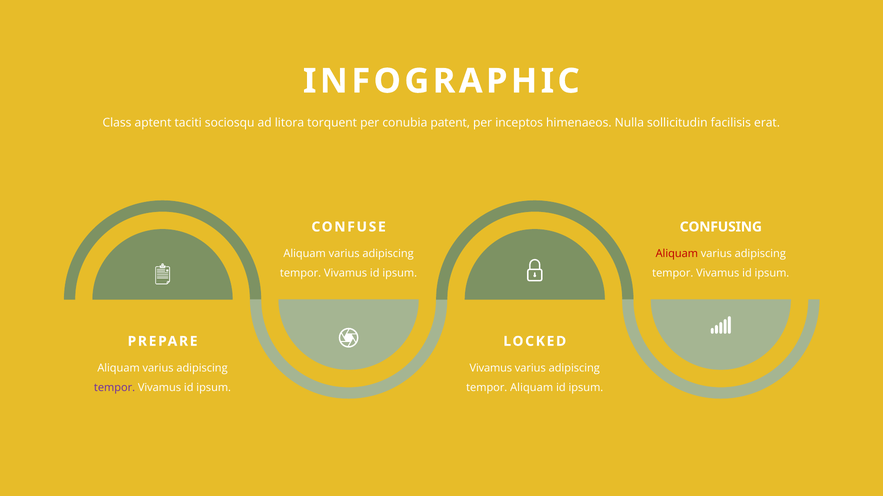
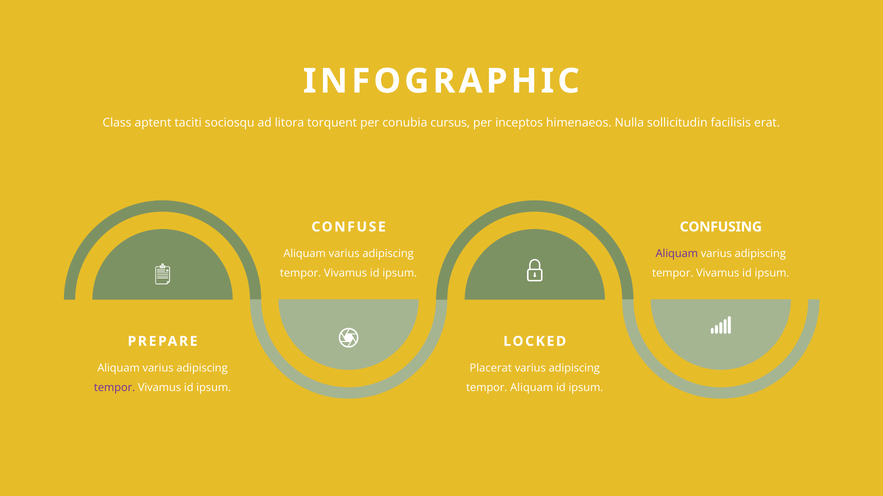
patent: patent -> cursus
Aliquam at (677, 254) colour: red -> purple
Vivamus at (491, 368): Vivamus -> Placerat
